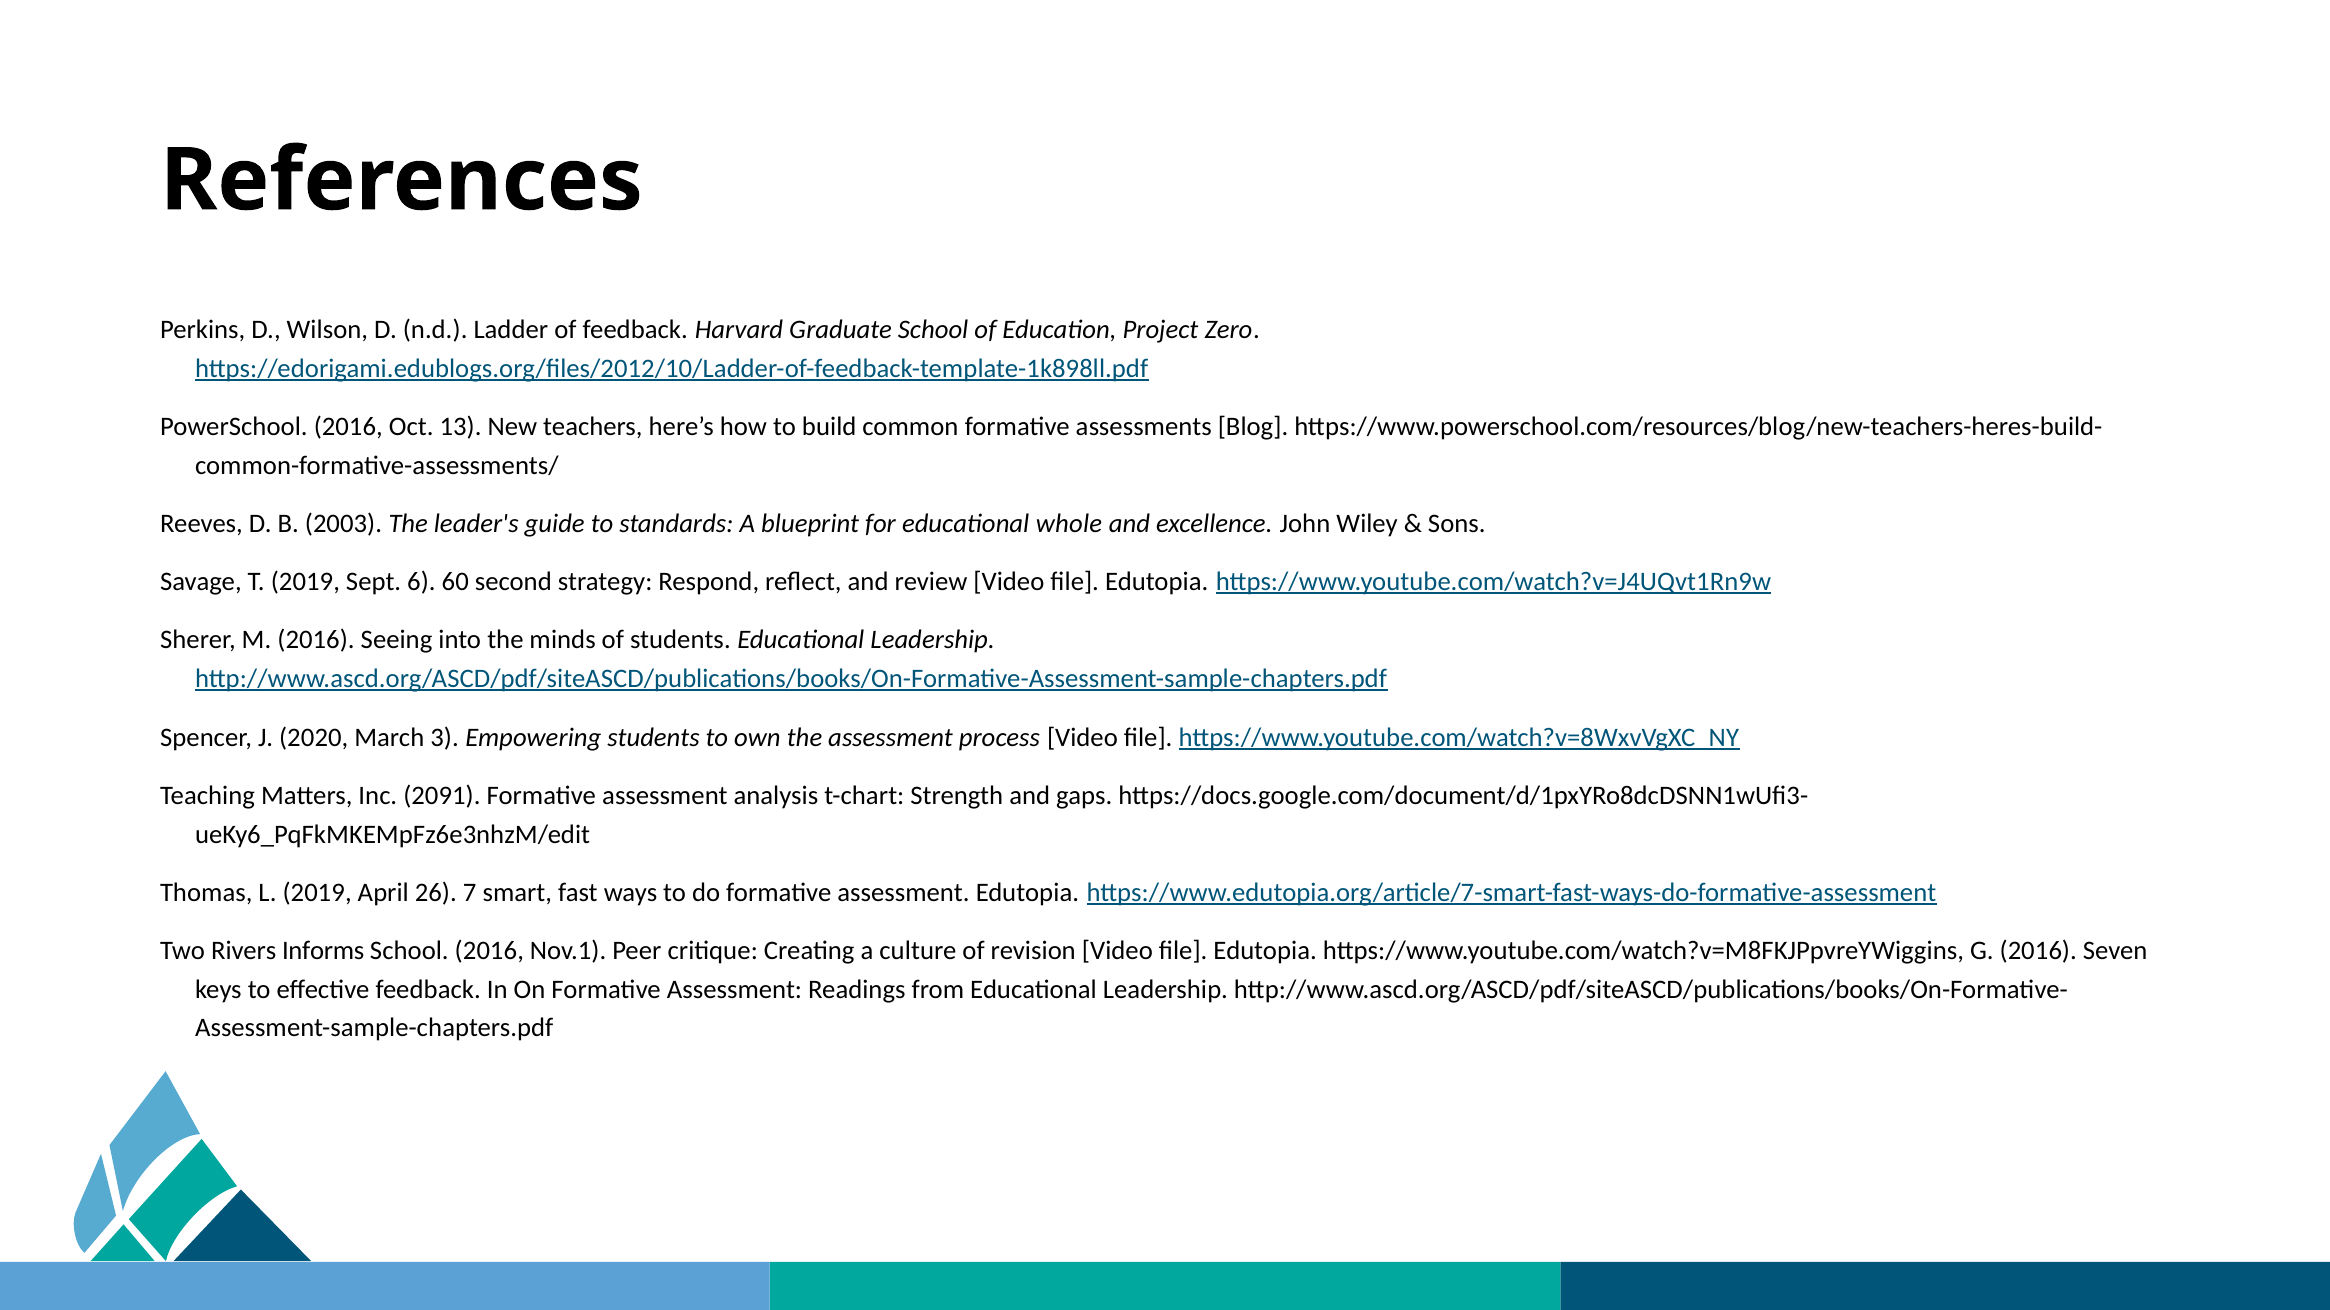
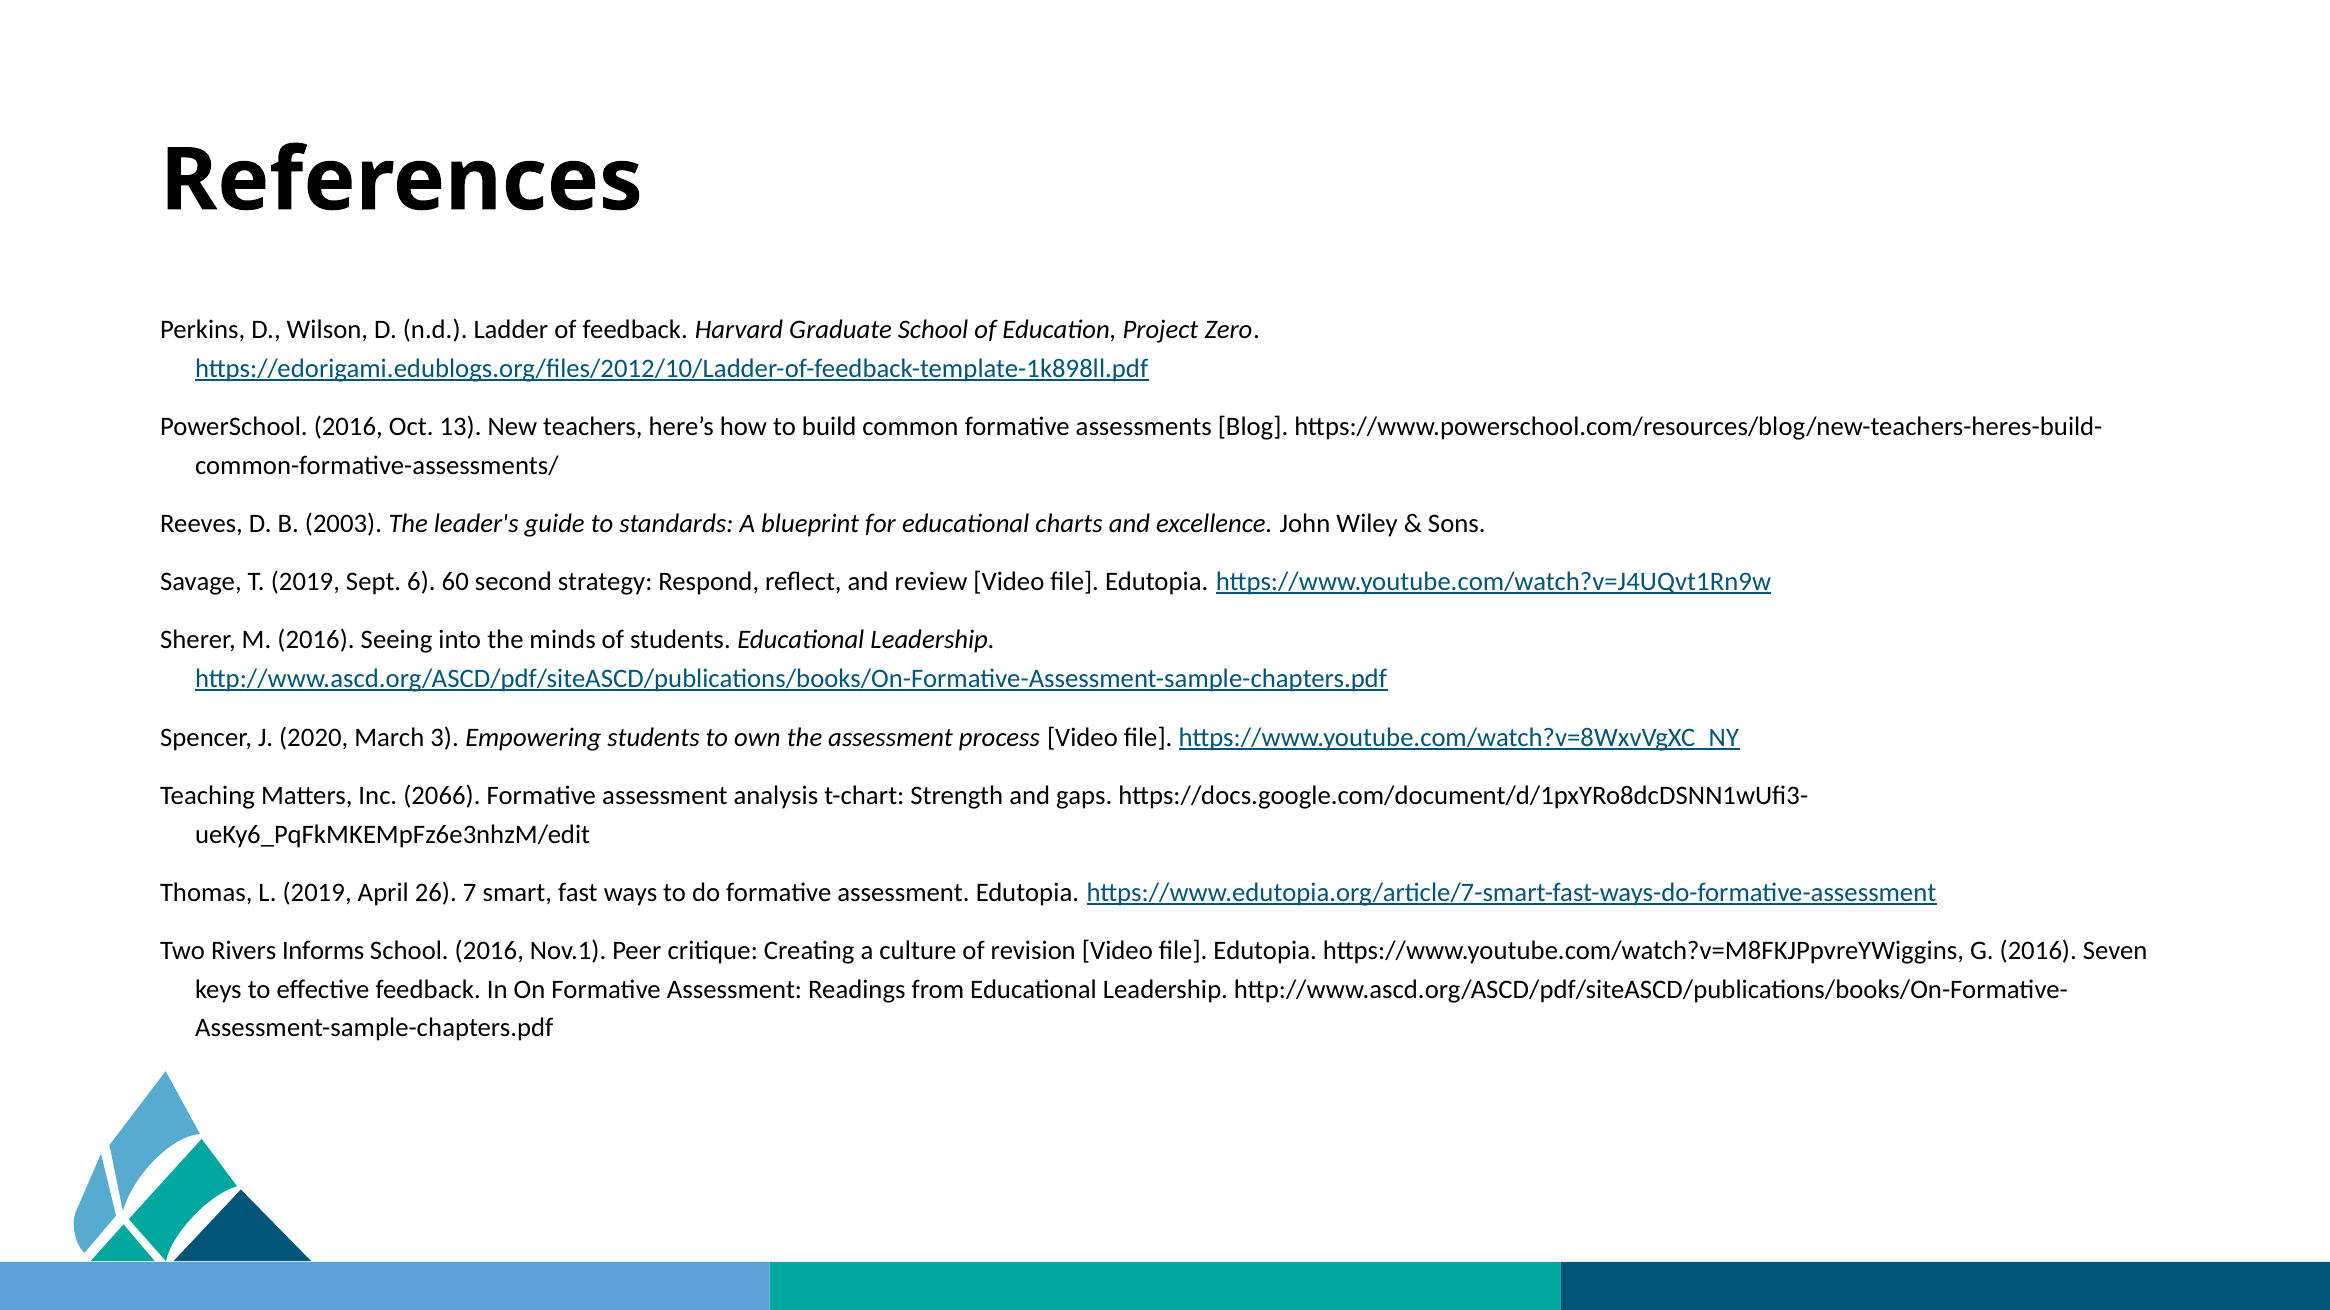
whole: whole -> charts
2091: 2091 -> 2066
